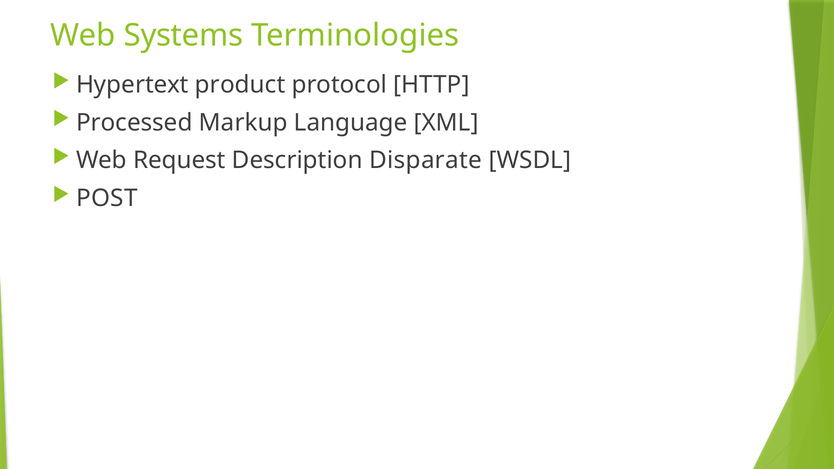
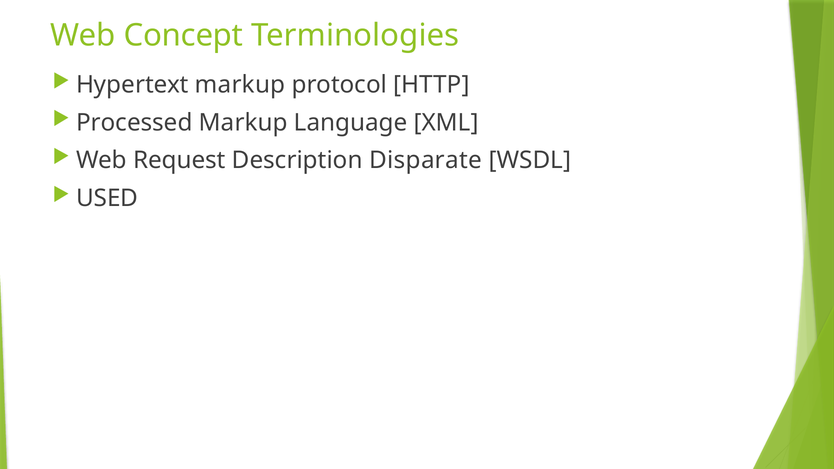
Systems: Systems -> Concept
Hypertext product: product -> markup
POST: POST -> USED
